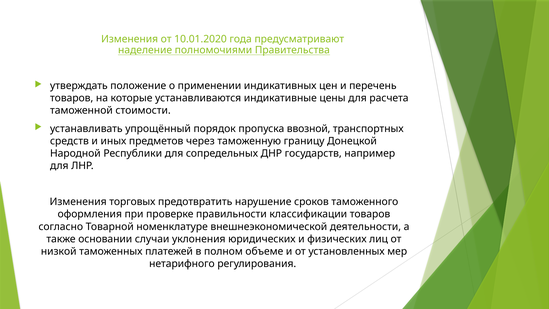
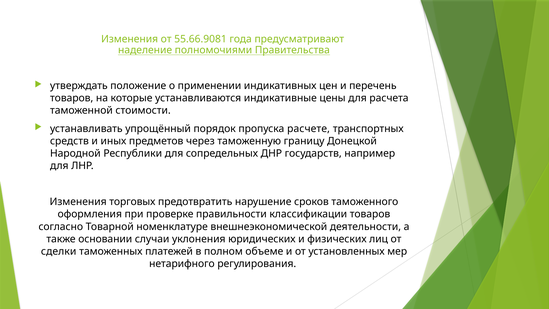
10.01.2020: 10.01.2020 -> 55.66.9081
ввозной: ввозной -> расчете
низкой: низкой -> сделки
